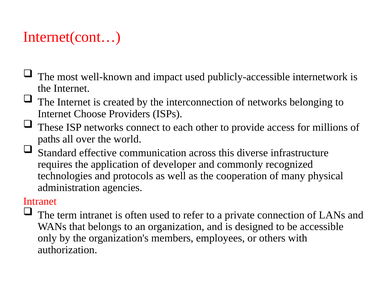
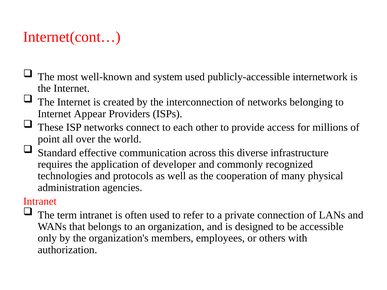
impact: impact -> system
Choose: Choose -> Appear
paths: paths -> point
